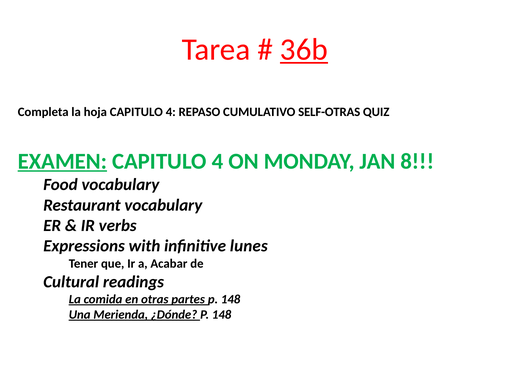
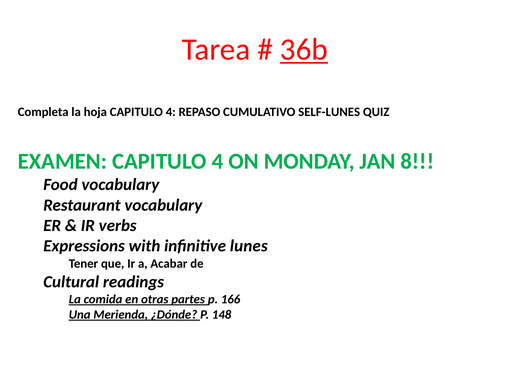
SELF-OTRAS: SELF-OTRAS -> SELF-LUNES
EXAMEN underline: present -> none
partes p 148: 148 -> 166
